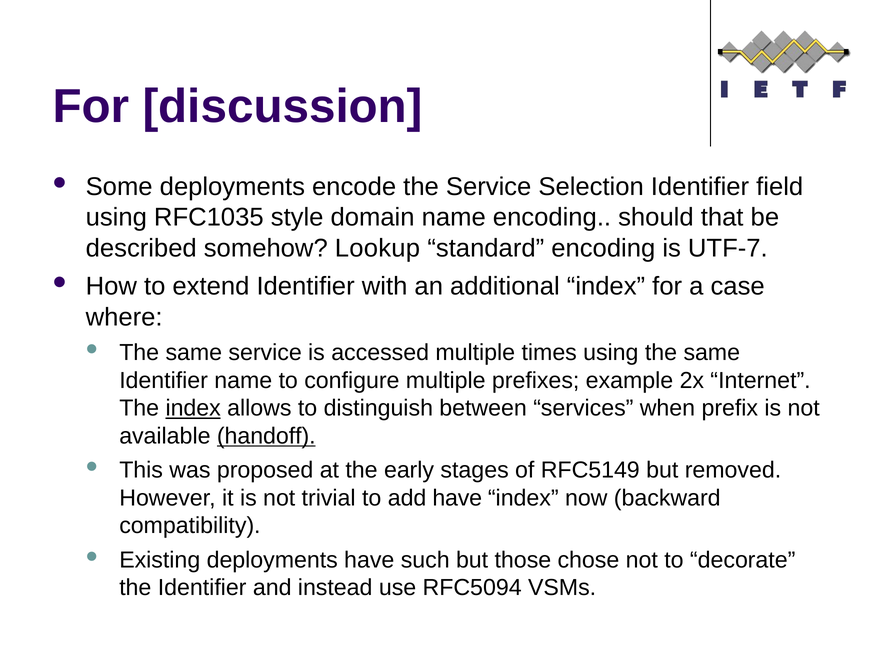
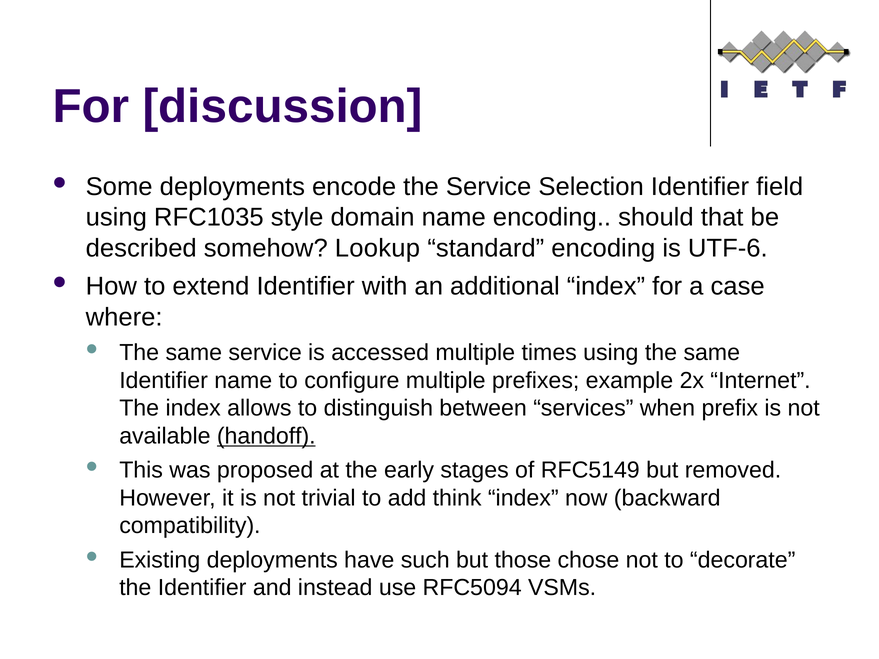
UTF-7: UTF-7 -> UTF-6
index at (193, 408) underline: present -> none
add have: have -> think
